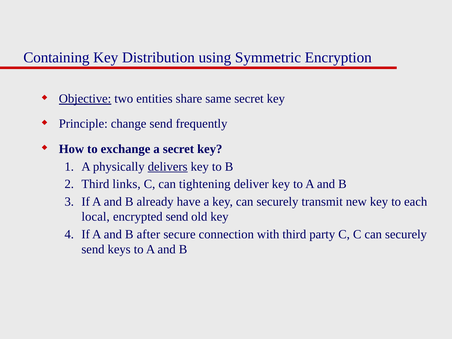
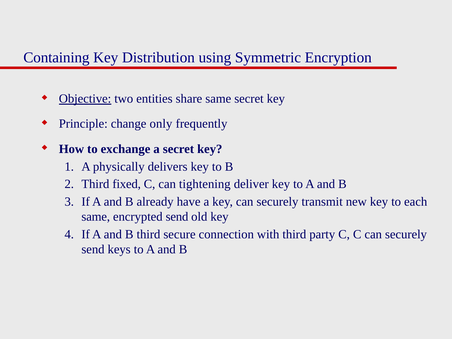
change send: send -> only
delivers underline: present -> none
links: links -> fixed
local at (96, 217): local -> same
B after: after -> third
